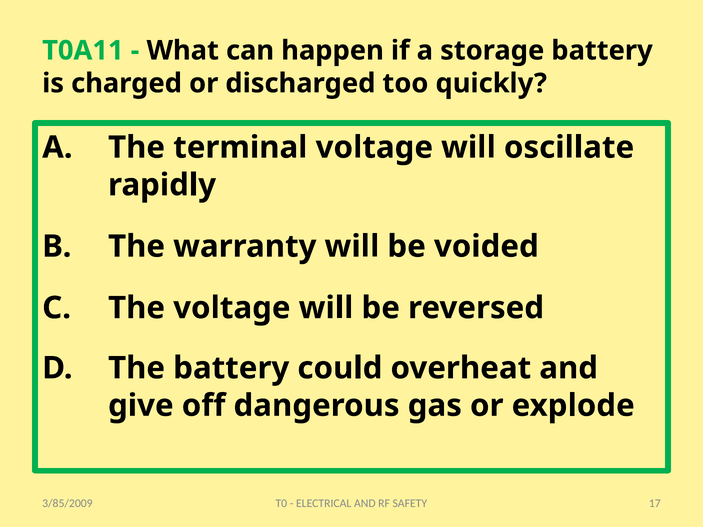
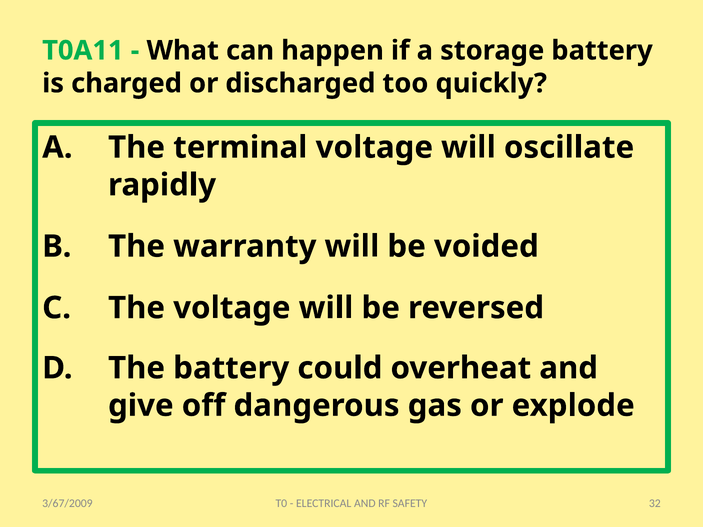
17: 17 -> 32
3/85/2009: 3/85/2009 -> 3/67/2009
